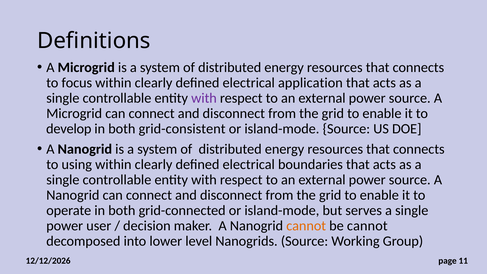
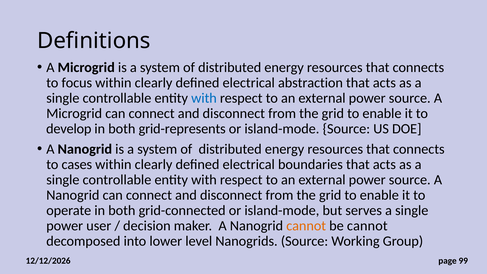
application: application -> abstraction
with at (204, 98) colour: purple -> blue
grid-consistent: grid-consistent -> grid-represents
using: using -> cases
11: 11 -> 99
